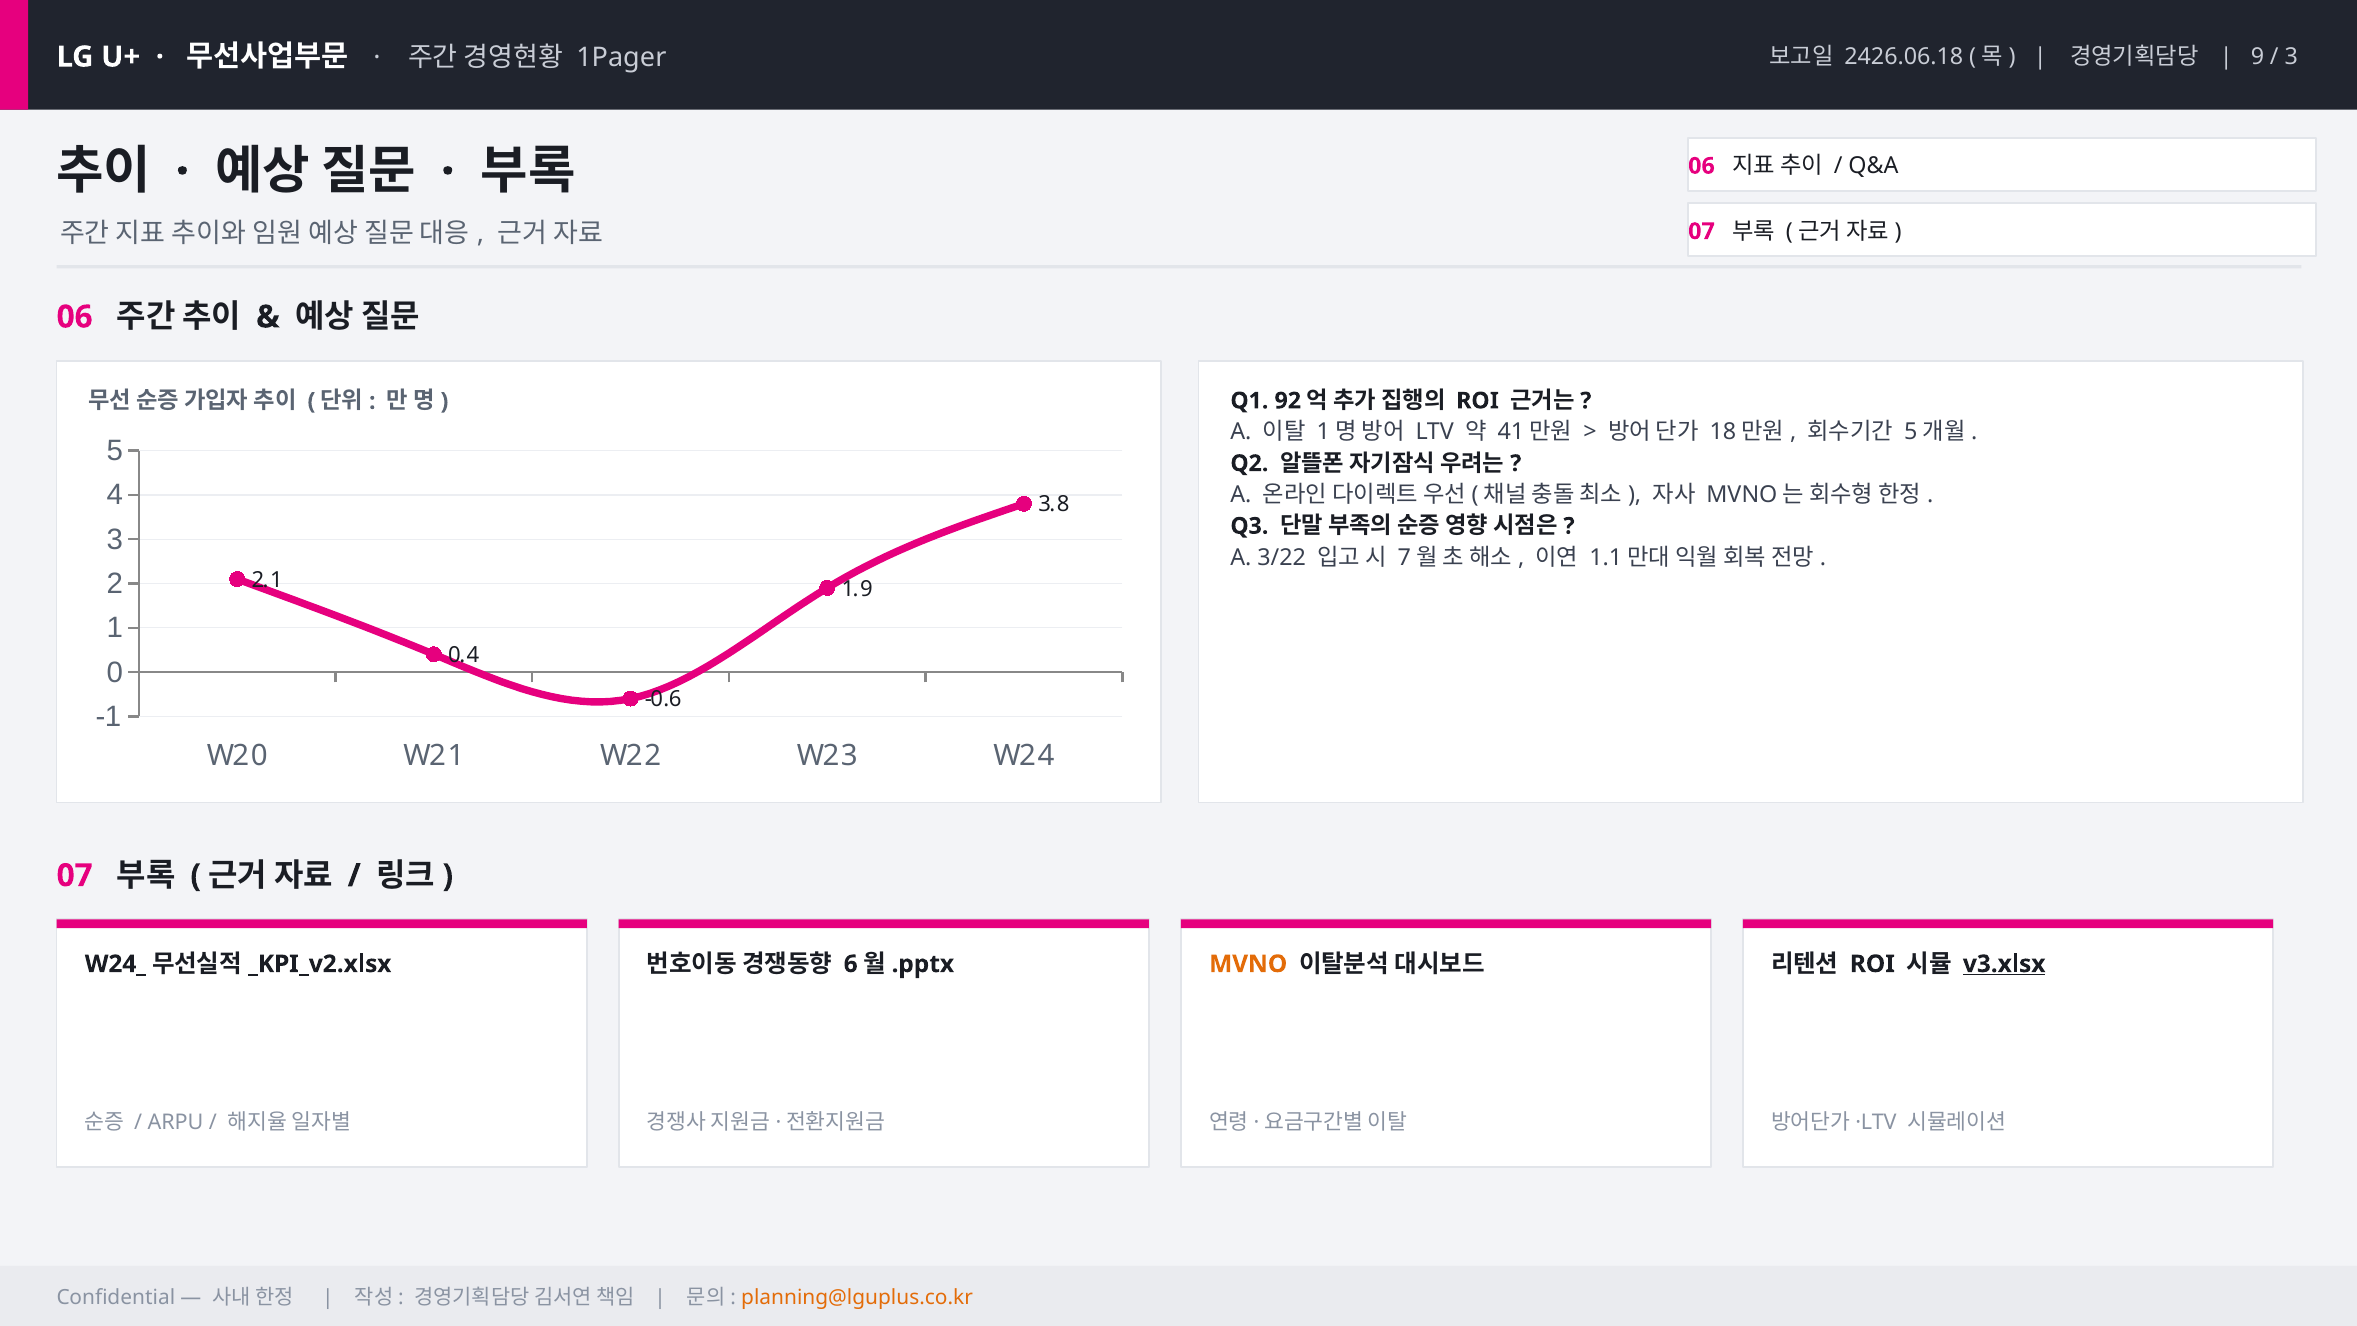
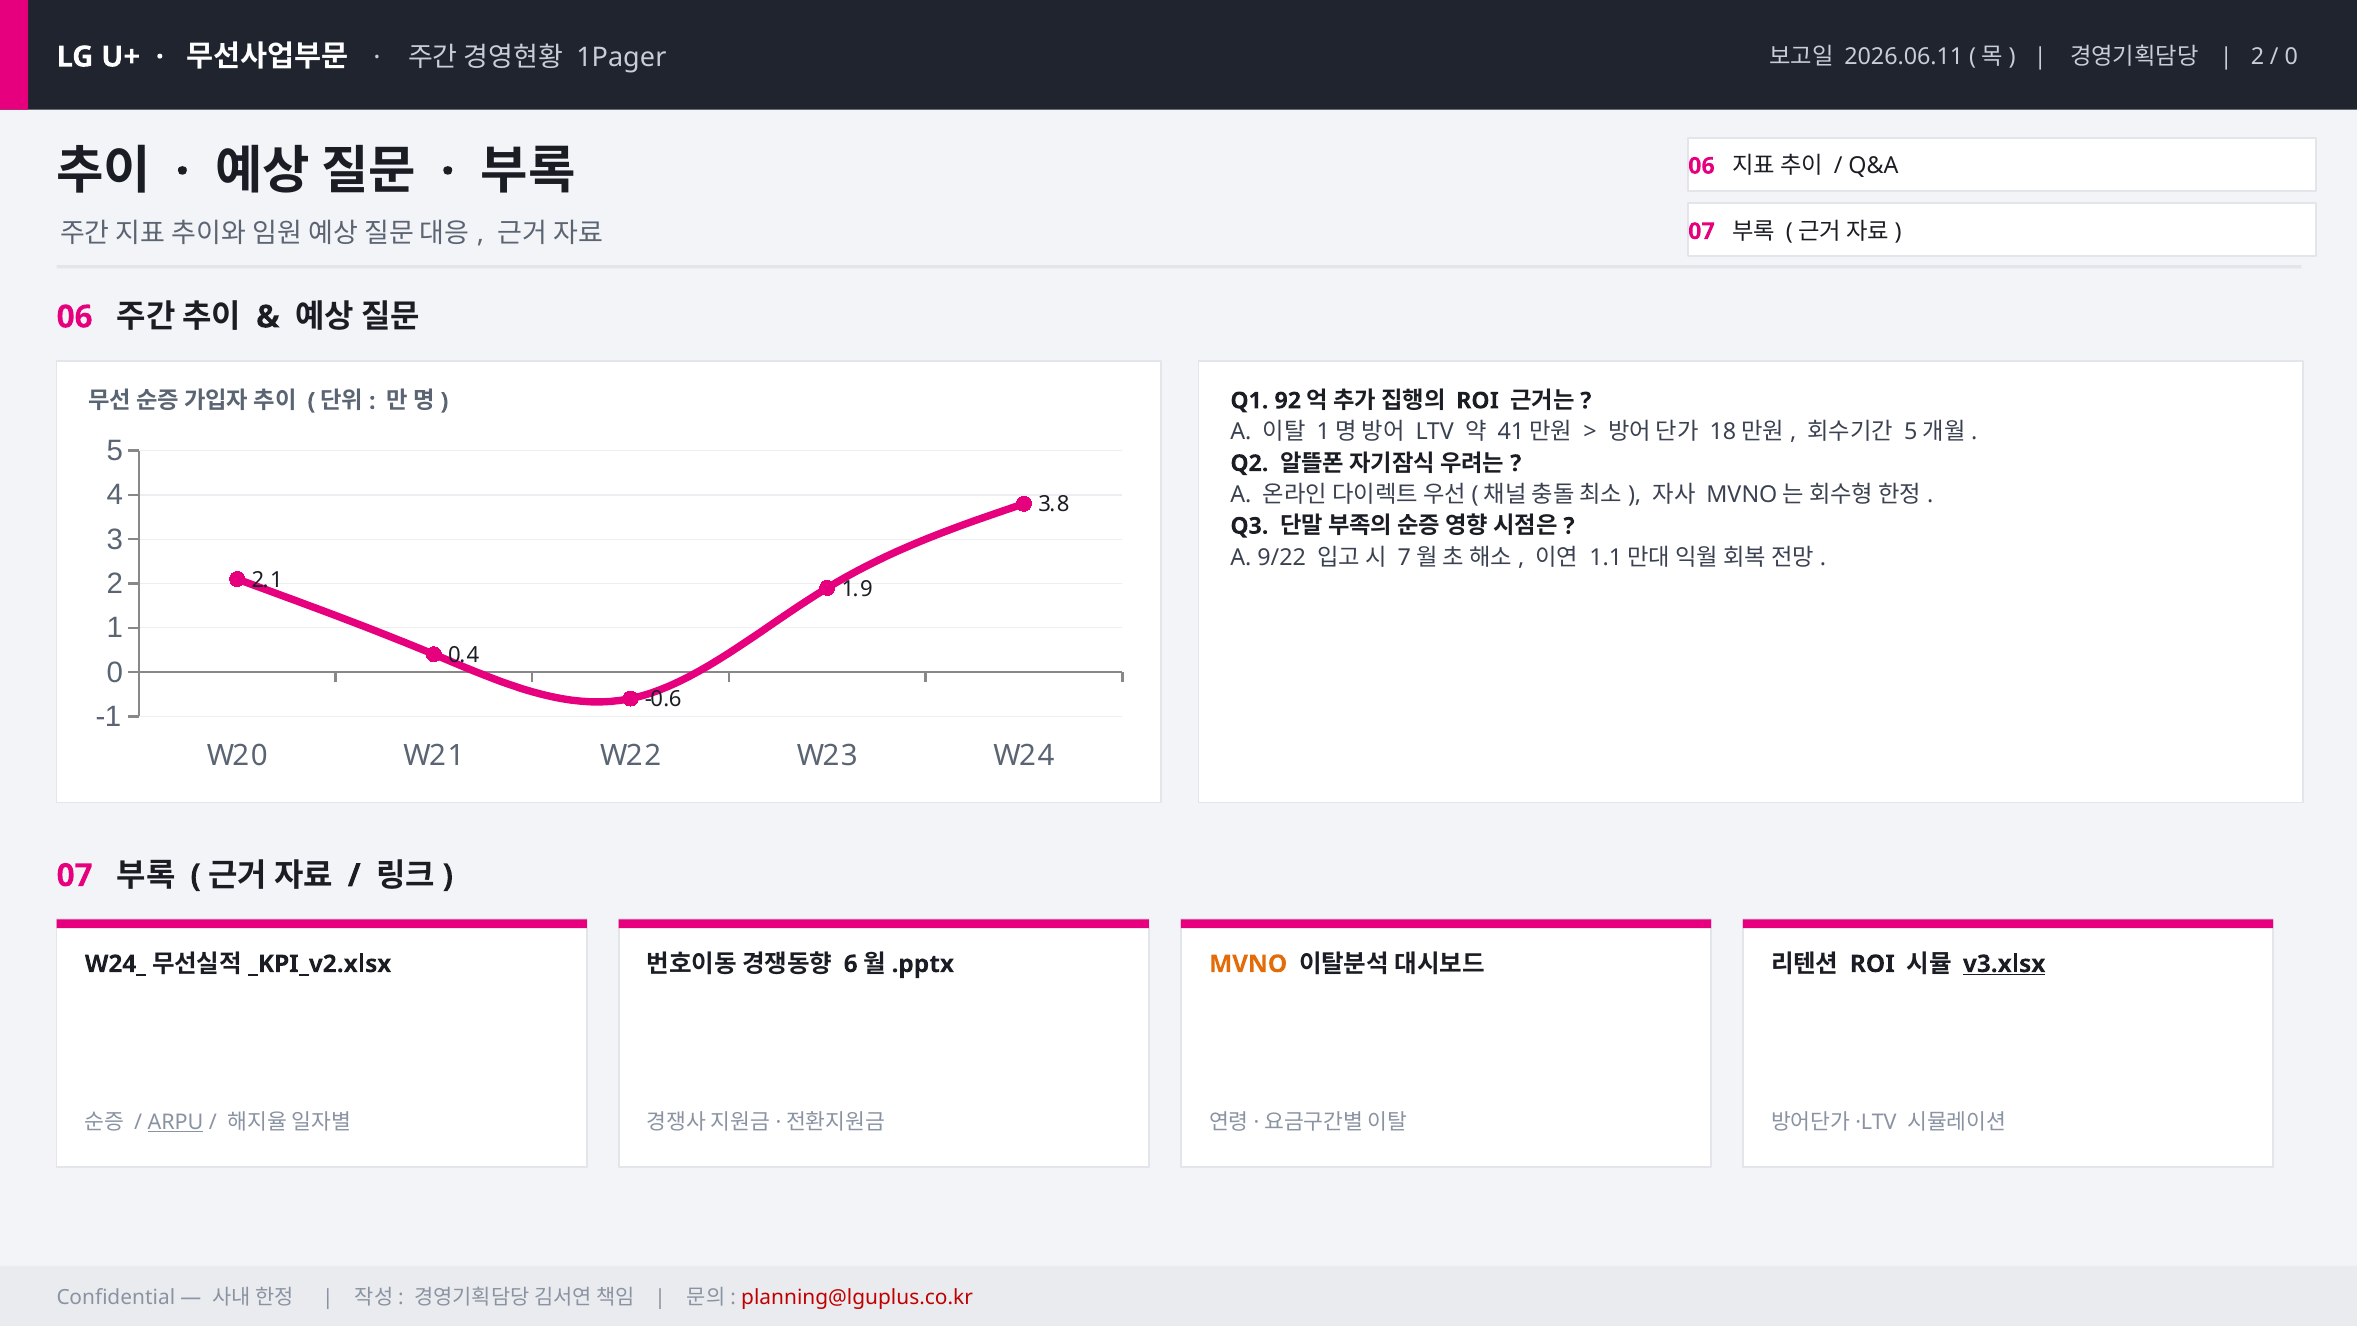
2426.06.18: 2426.06.18 -> 2026.06.11
9 at (2258, 56): 9 -> 2
3 at (2291, 56): 3 -> 0
3/22: 3/22 -> 9/22
ARPU underline: none -> present
planning@lguplus.co.kr colour: orange -> red
